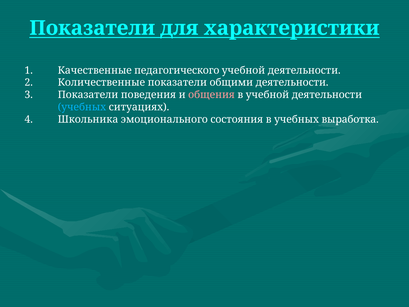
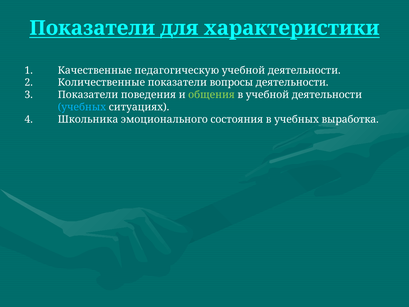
педагогического: педагогического -> педагогическую
общими: общими -> вопросы
общения colour: pink -> light green
